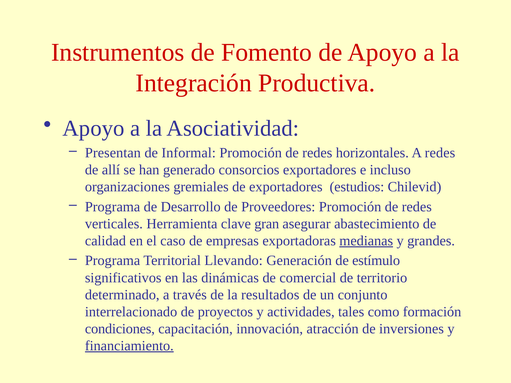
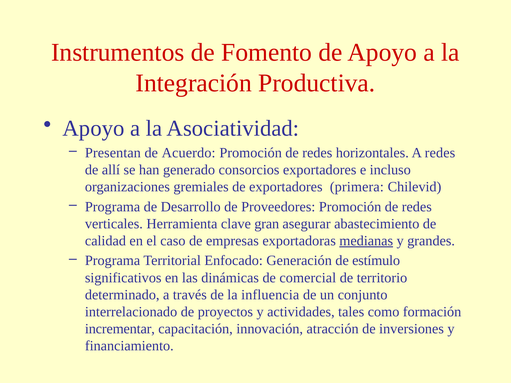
Informal: Informal -> Acuerdo
estudios: estudios -> primera
Llevando: Llevando -> Enfocado
resultados: resultados -> influencia
condiciones: condiciones -> incrementar
financiamiento underline: present -> none
